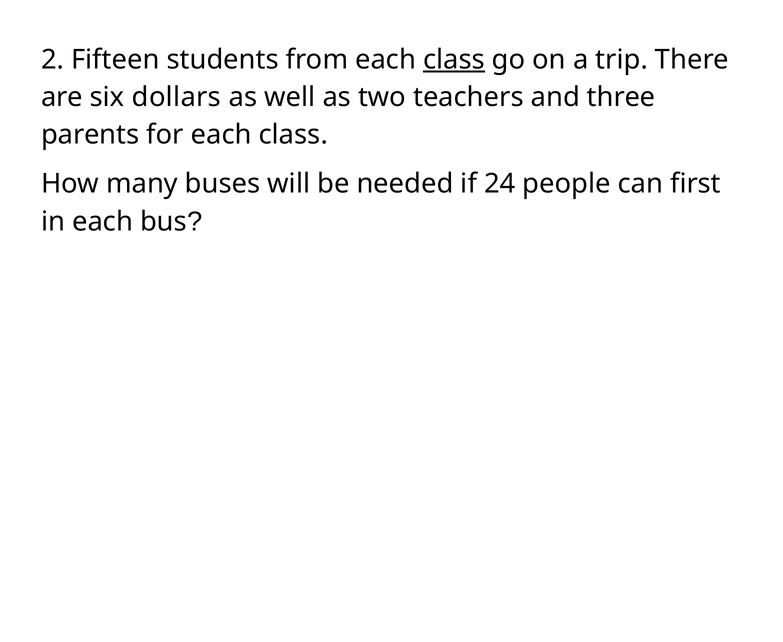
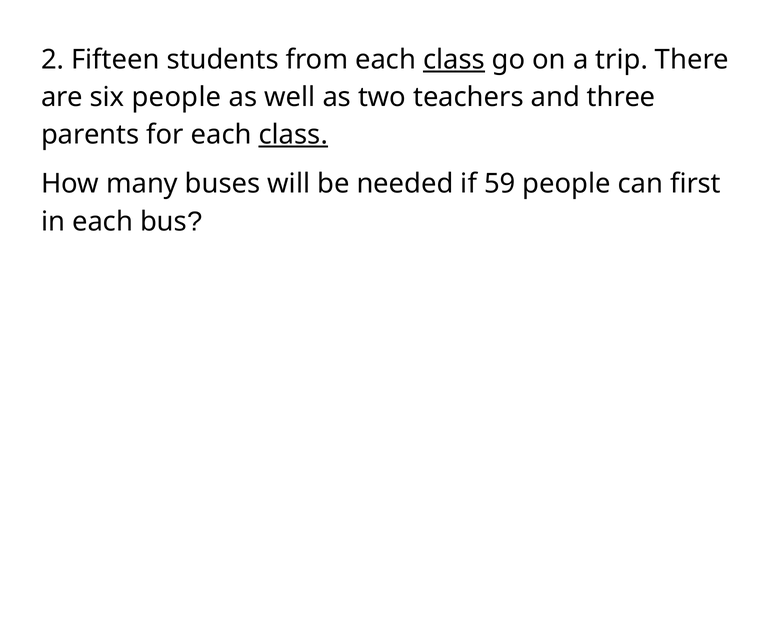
six dollars: dollars -> people
class at (293, 135) underline: none -> present
24: 24 -> 59
